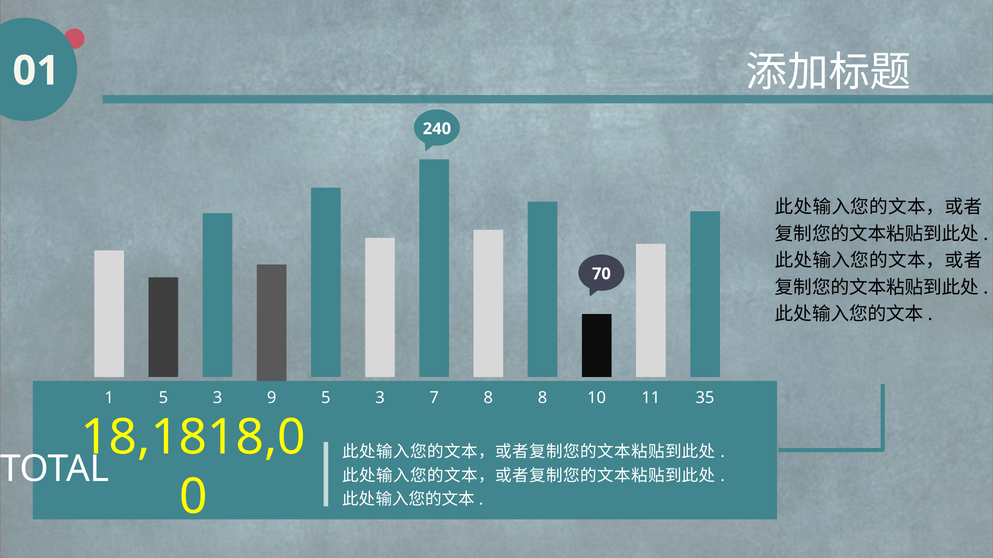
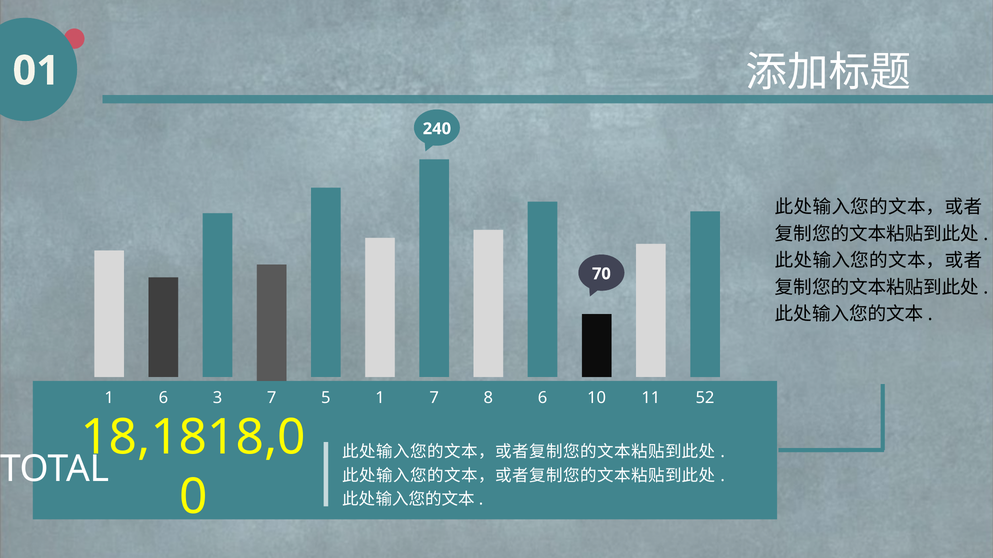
1 5: 5 -> 6
3 9: 9 -> 7
3 at (380, 398): 3 -> 1
8 8: 8 -> 6
35: 35 -> 52
